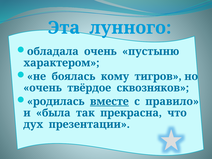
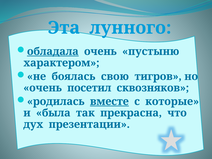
обладала underline: none -> present
кому: кому -> свою
твёрдое: твёрдое -> посетил
правило: правило -> которые
